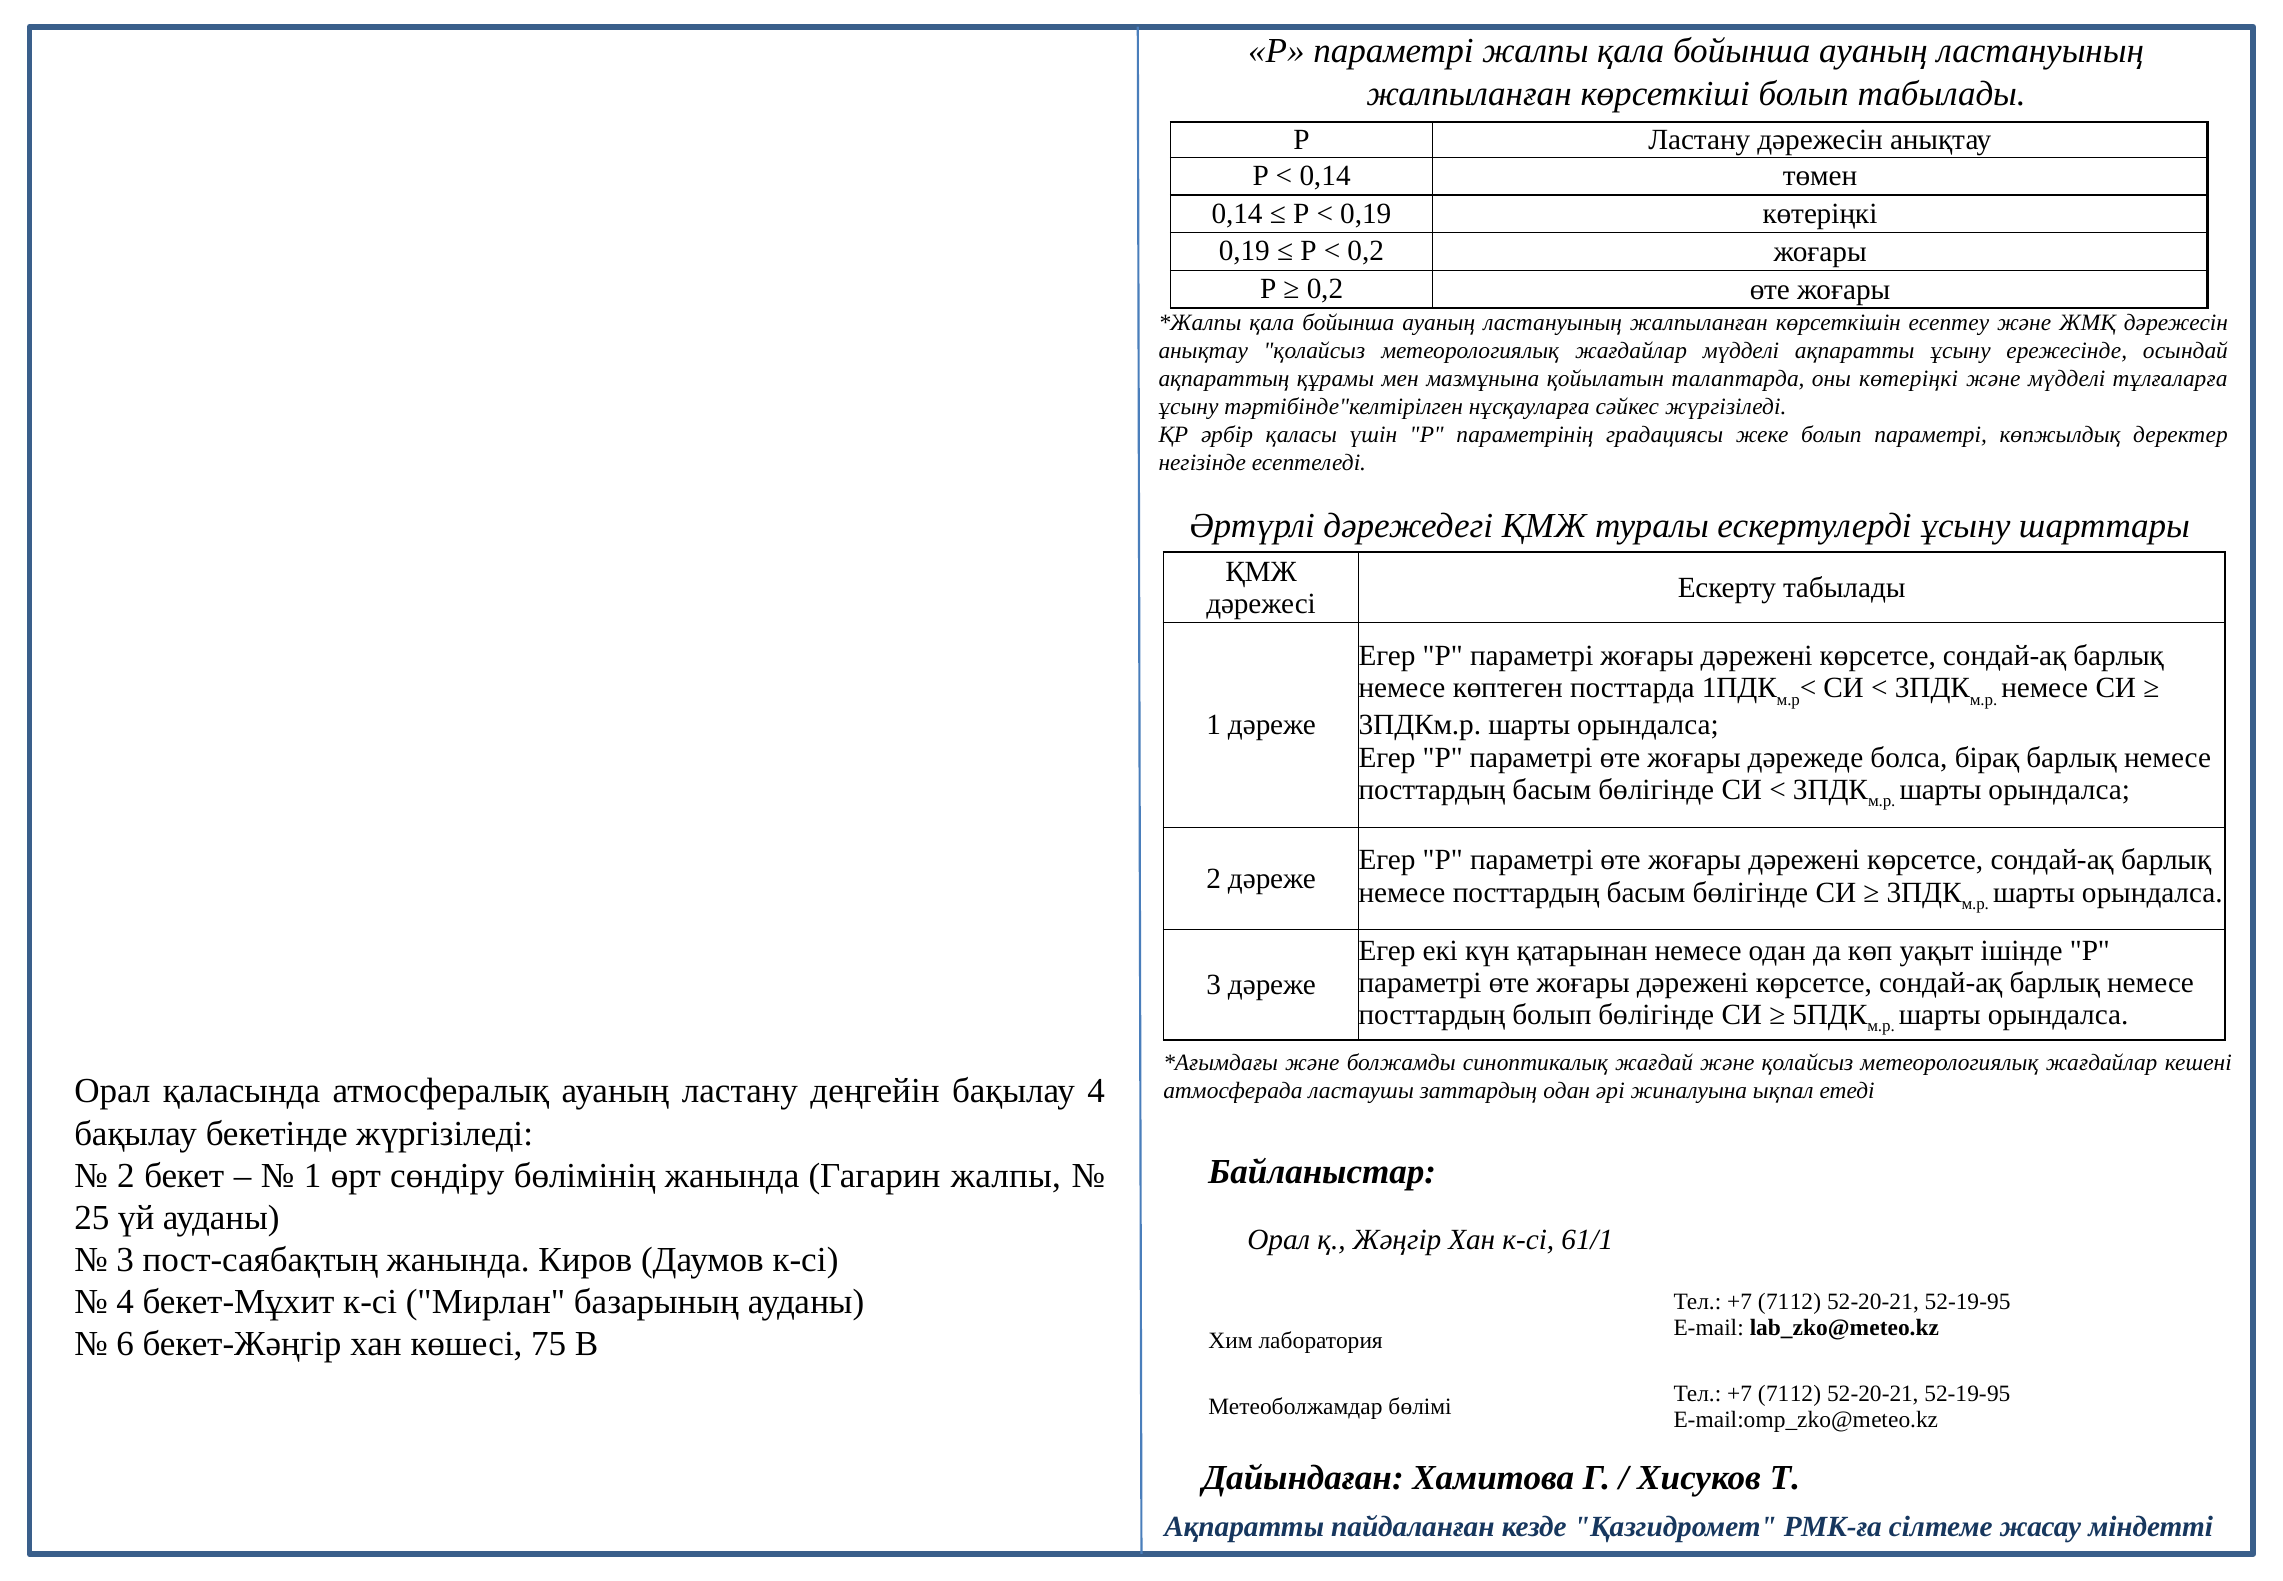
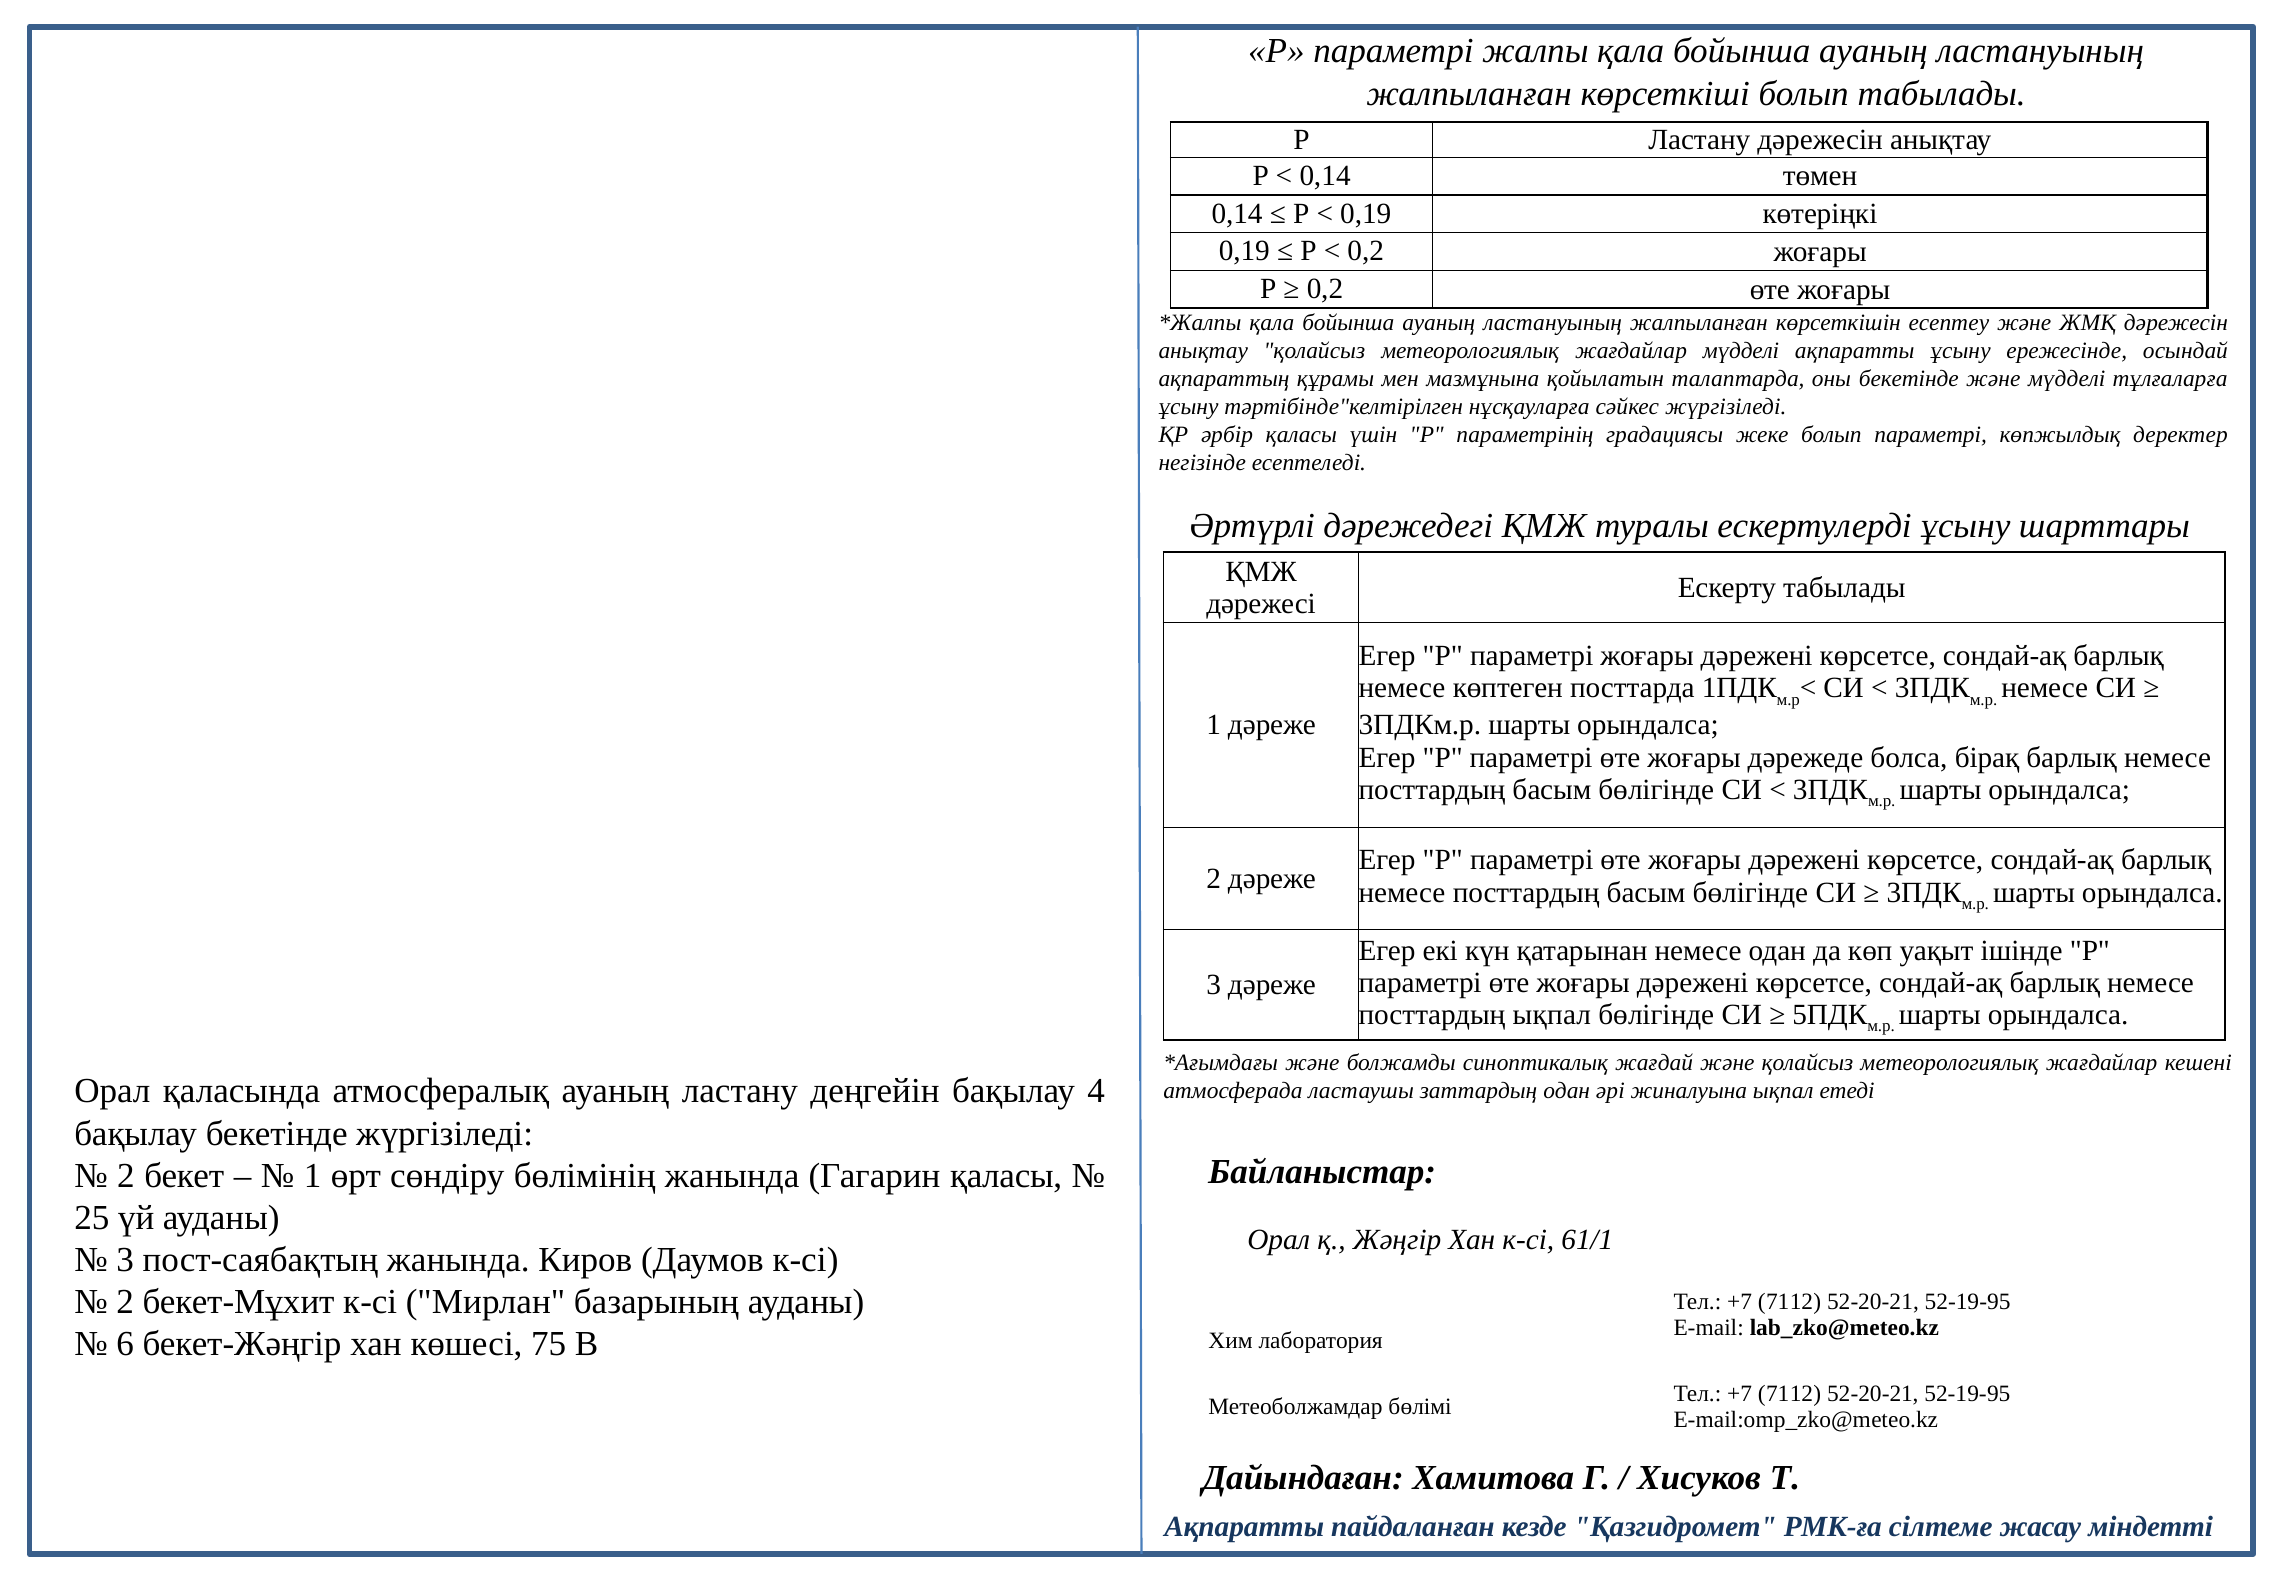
оны көтеріңкі: көтеріңкі -> бекетінде
посттардың болып: болып -> ықпал
Гагарин жалпы: жалпы -> қаласы
4 at (125, 1302): 4 -> 2
